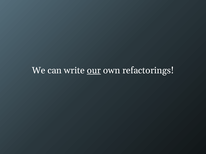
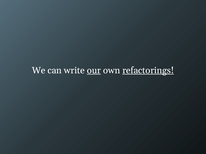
refactorings underline: none -> present
